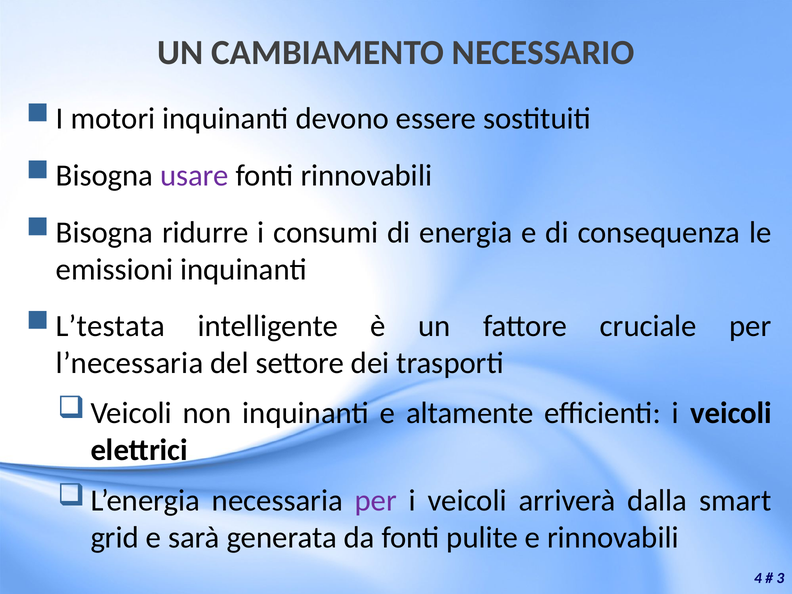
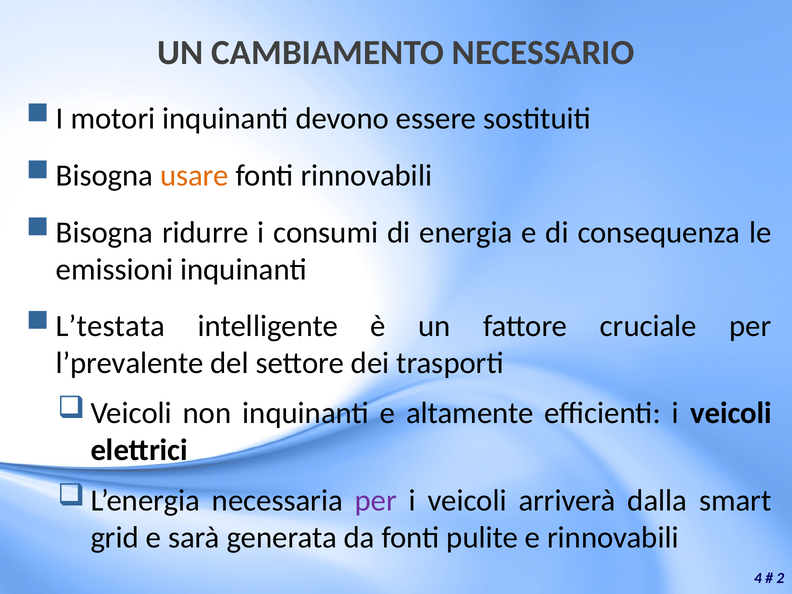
usare colour: purple -> orange
l’necessaria: l’necessaria -> l’prevalente
3: 3 -> 2
